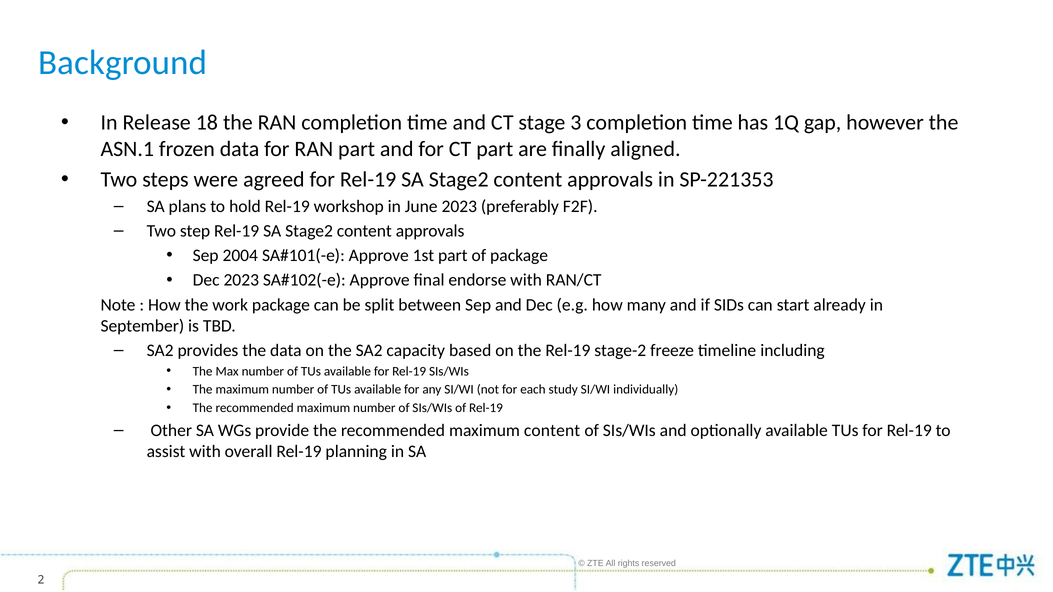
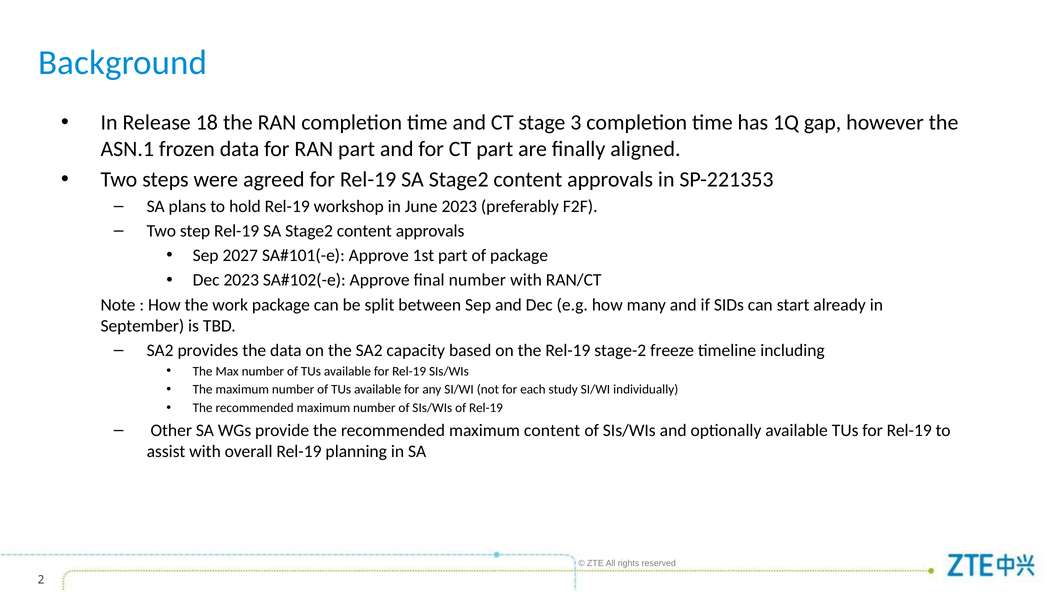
2004: 2004 -> 2027
final endorse: endorse -> number
